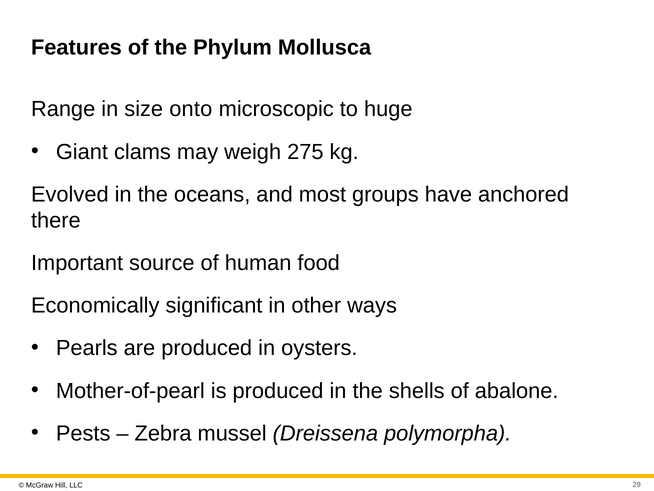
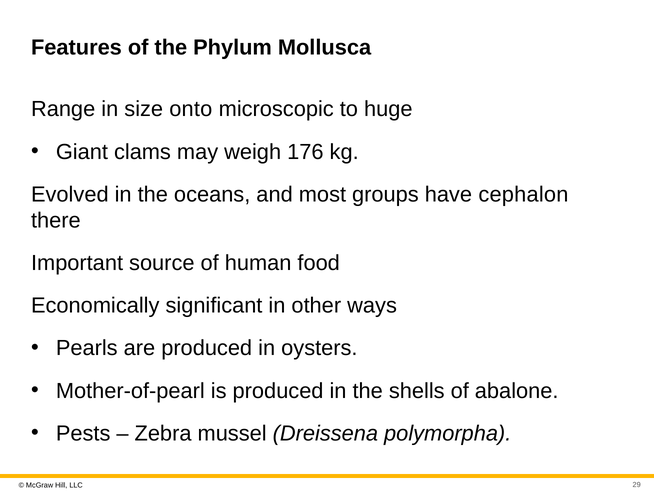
275: 275 -> 176
anchored: anchored -> cephalon
